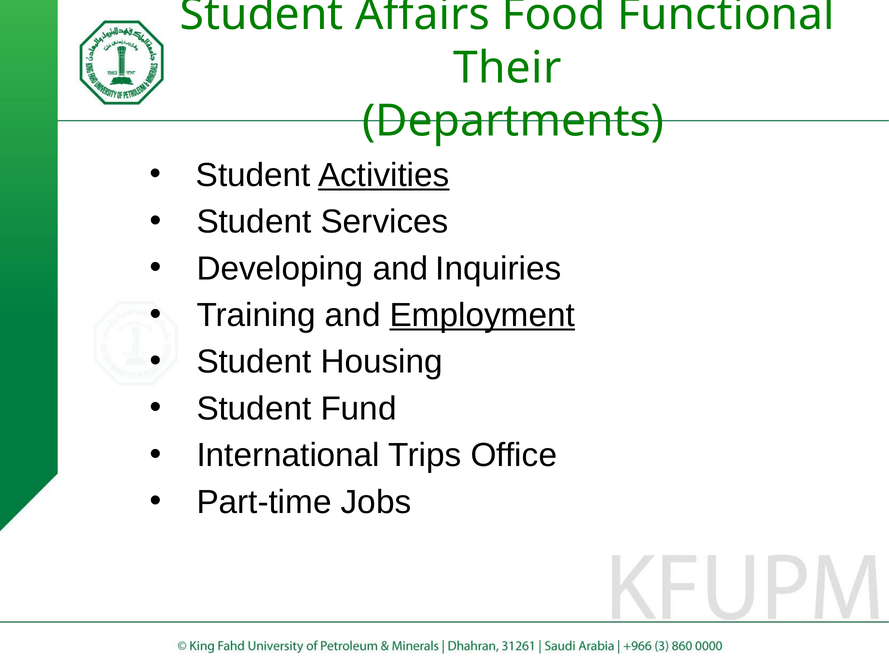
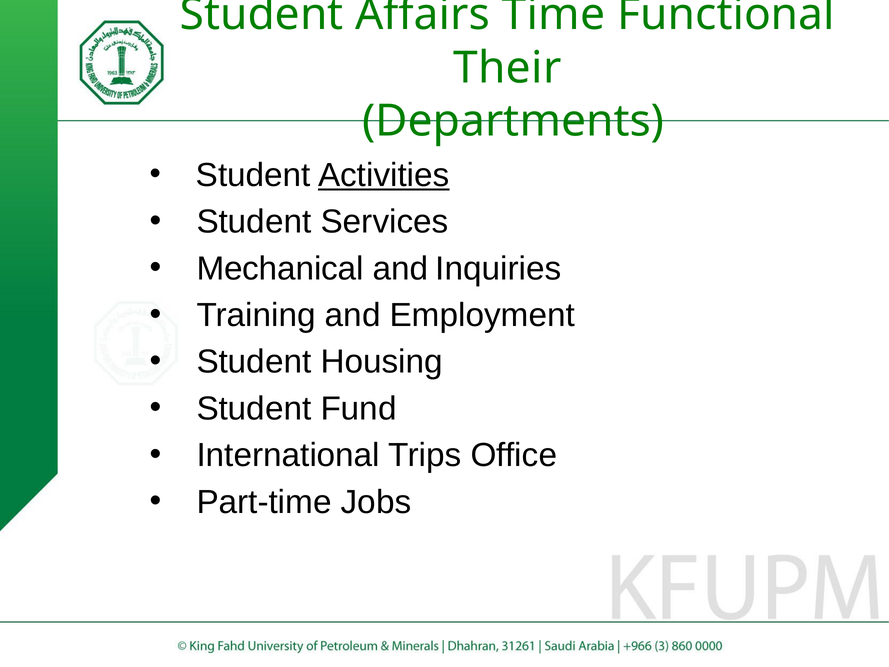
Food: Food -> Time
Developing: Developing -> Mechanical
Employment underline: present -> none
